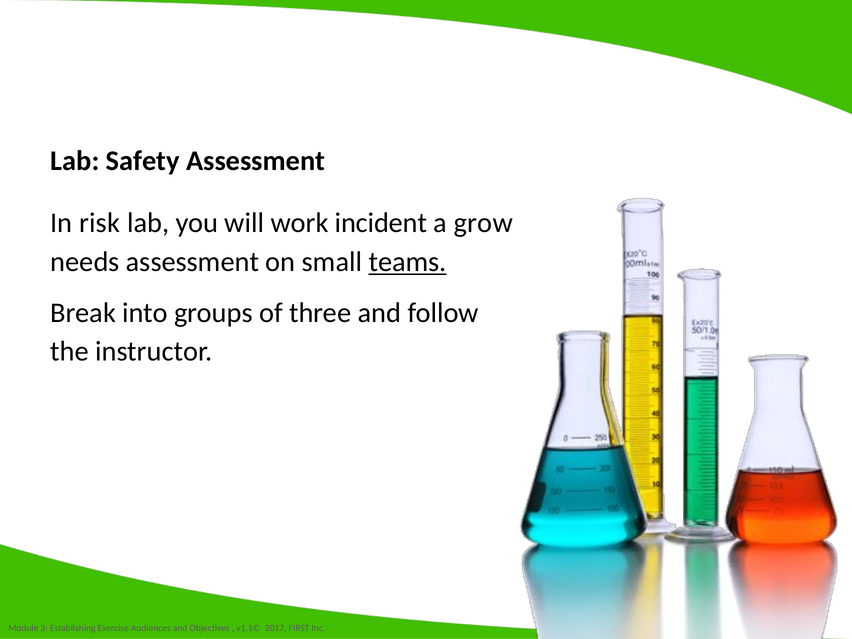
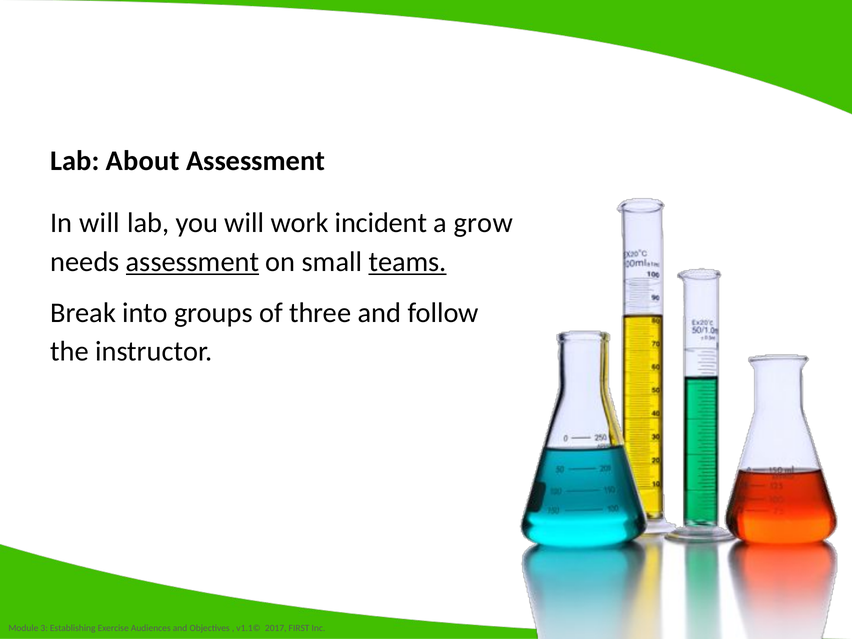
Safety: Safety -> About
In risk: risk -> will
assessment at (192, 262) underline: none -> present
